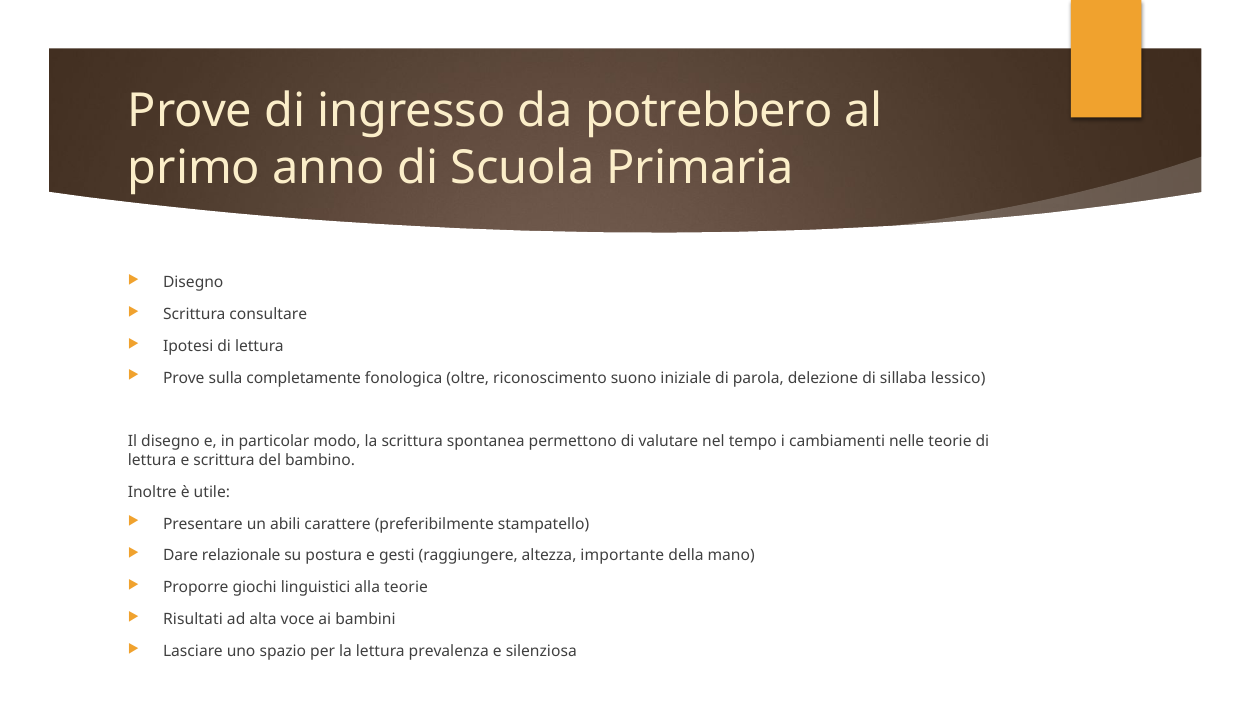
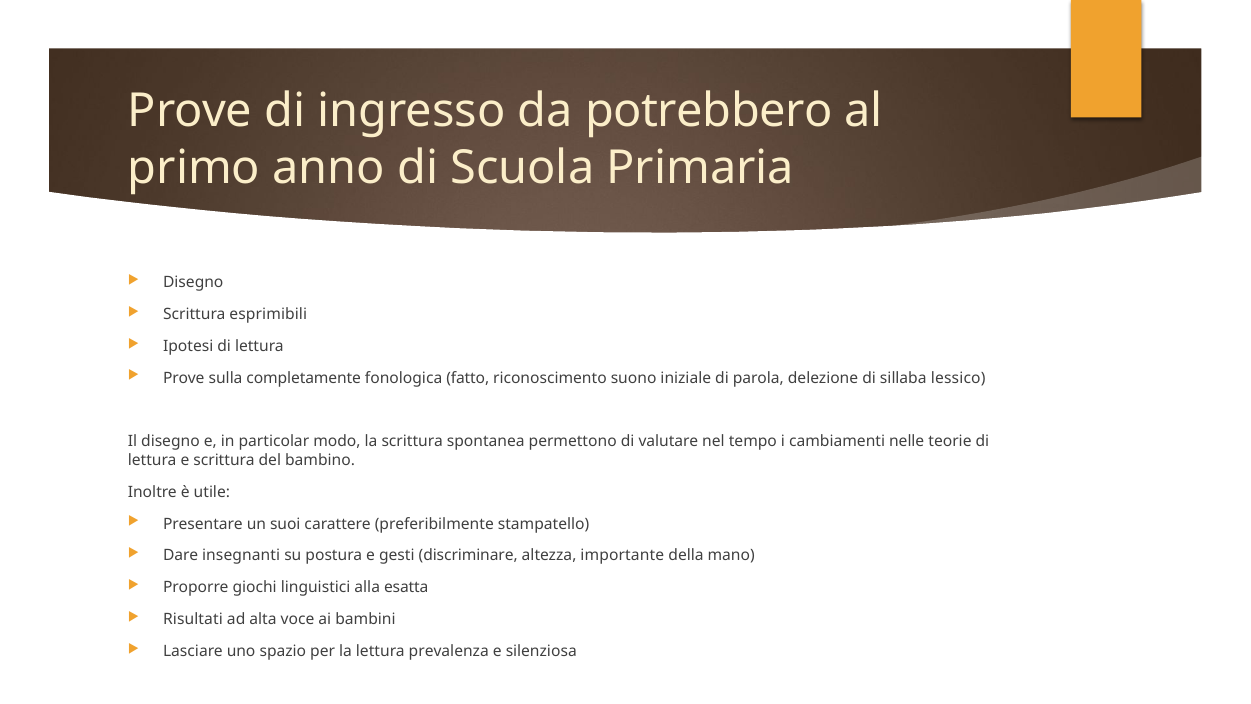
consultare: consultare -> esprimibili
oltre: oltre -> fatto
abili: abili -> suoi
relazionale: relazionale -> insegnanti
raggiungere: raggiungere -> discriminare
alla teorie: teorie -> esatta
